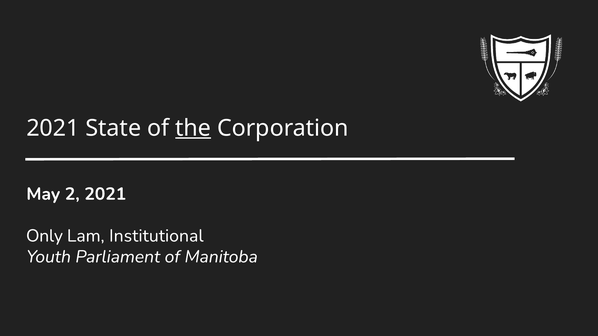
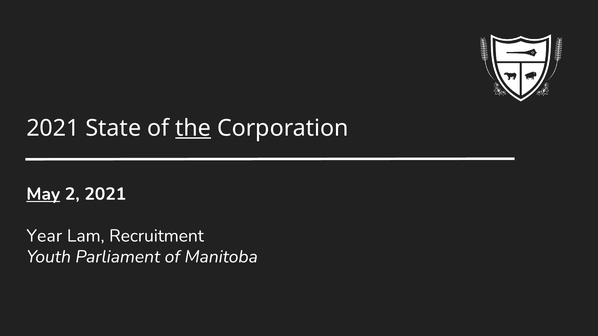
May underline: none -> present
Only: Only -> Year
Institutional: Institutional -> Recruitment
